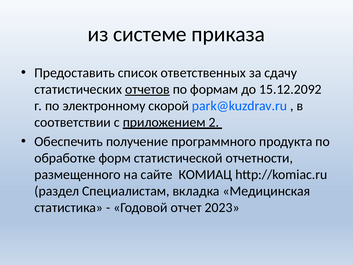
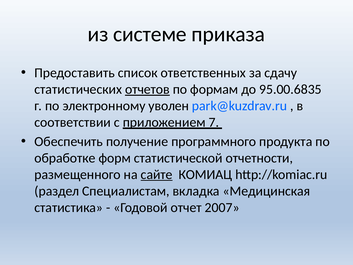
15.12.2092: 15.12.2092 -> 95.00.6835
скорой: скорой -> уволен
2: 2 -> 7
сайте underline: none -> present
2023: 2023 -> 2007
